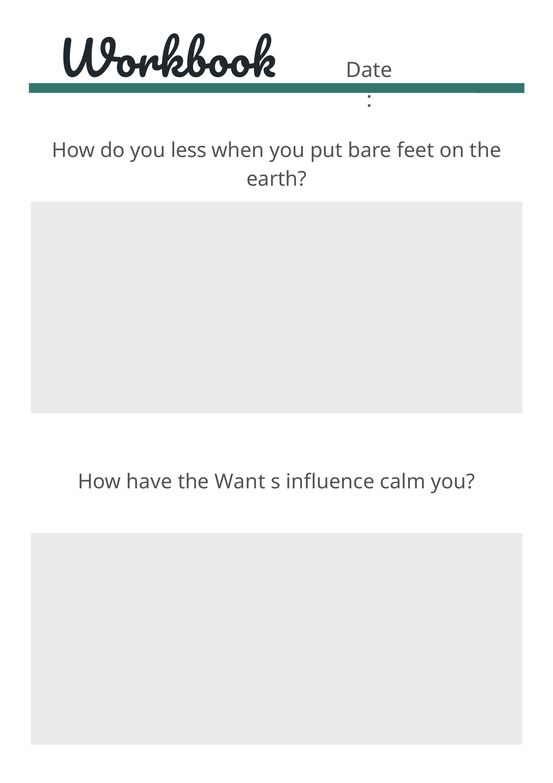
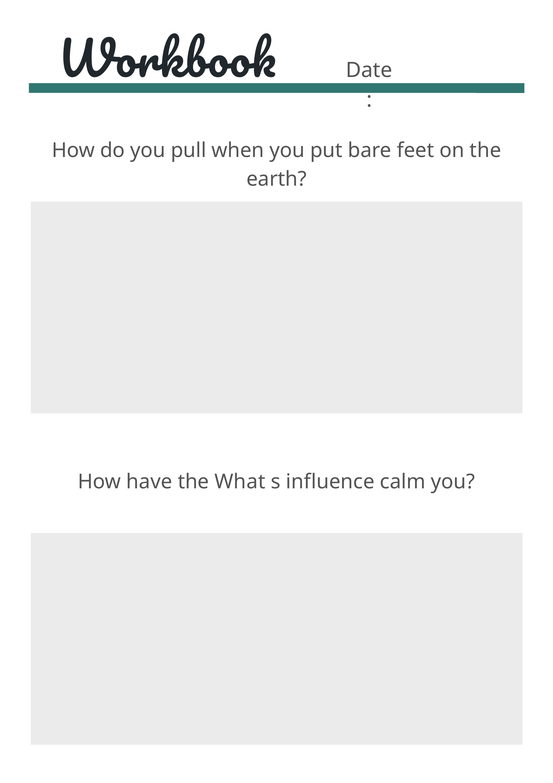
less: less -> pull
Want: Want -> What
